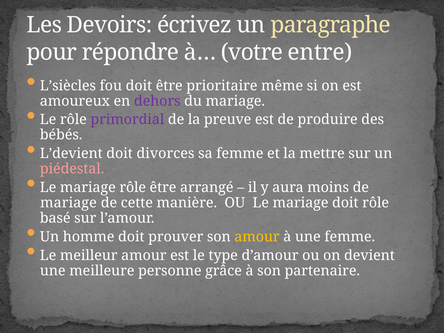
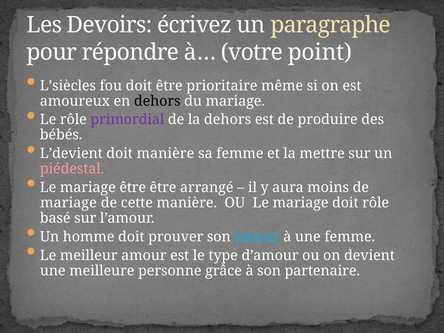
entre: entre -> point
dehors at (157, 101) colour: purple -> black
la preuve: preuve -> dehors
doit divorces: divorces -> manière
mariage rôle: rôle -> être
amour at (257, 237) colour: yellow -> light blue
